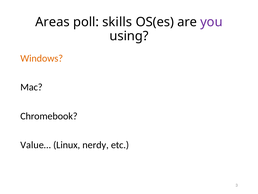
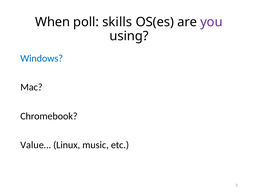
Areas: Areas -> When
Windows colour: orange -> blue
nerdy: nerdy -> music
